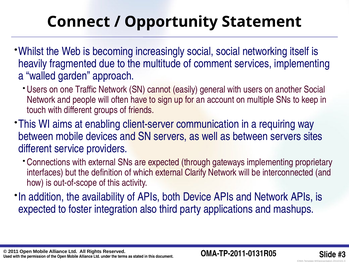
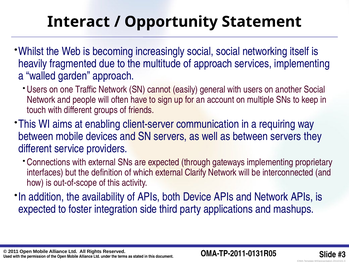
Connect: Connect -> Interact
of comment: comment -> approach
sites: sites -> they
also: also -> side
